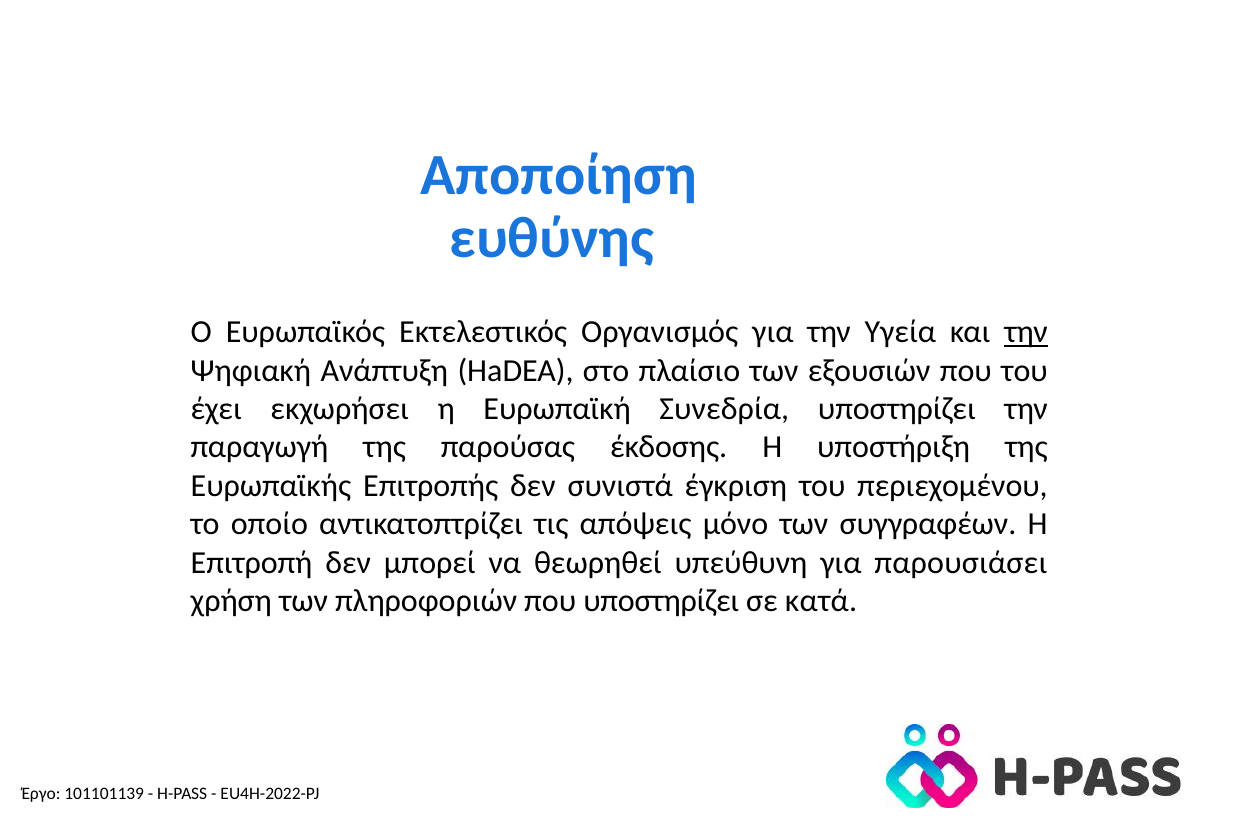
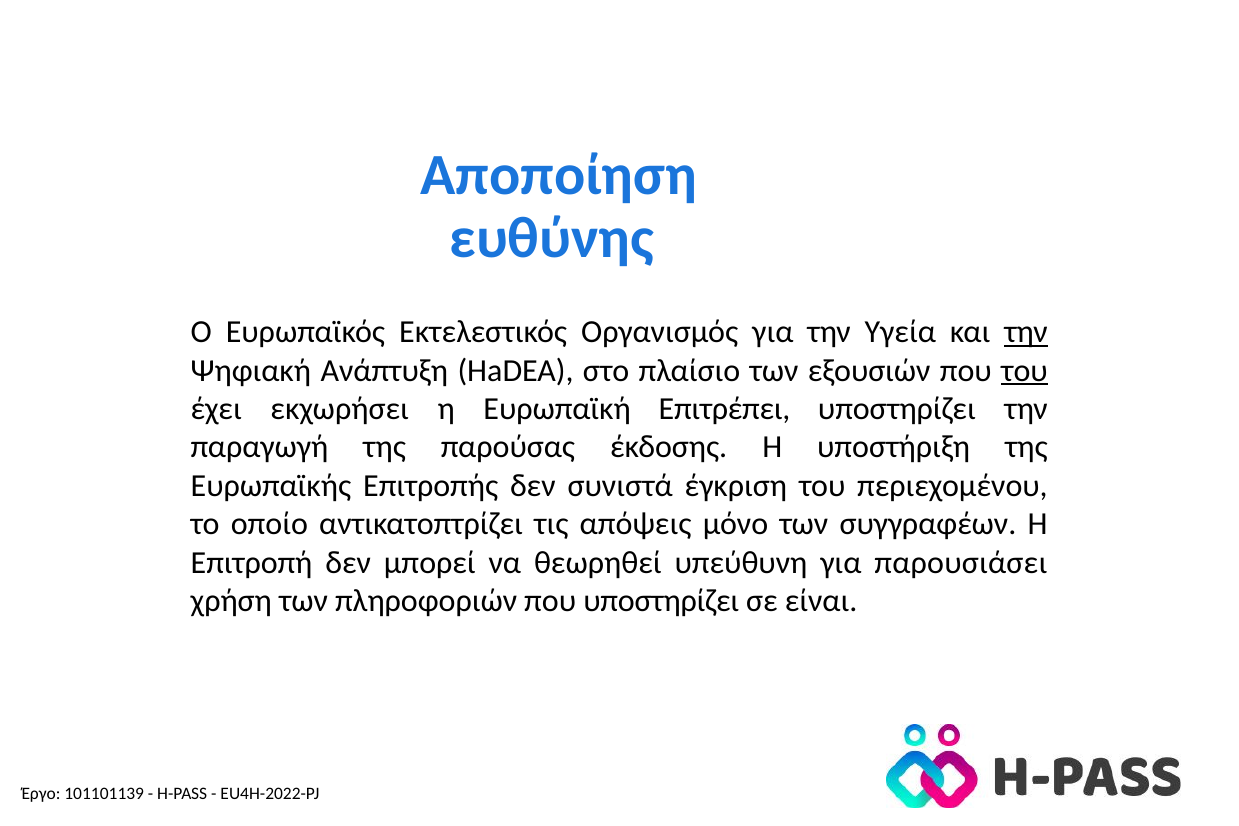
του at (1024, 370) underline: none -> present
Συνεδρία: Συνεδρία -> Επιτρέπει
κατά: κατά -> είναι
